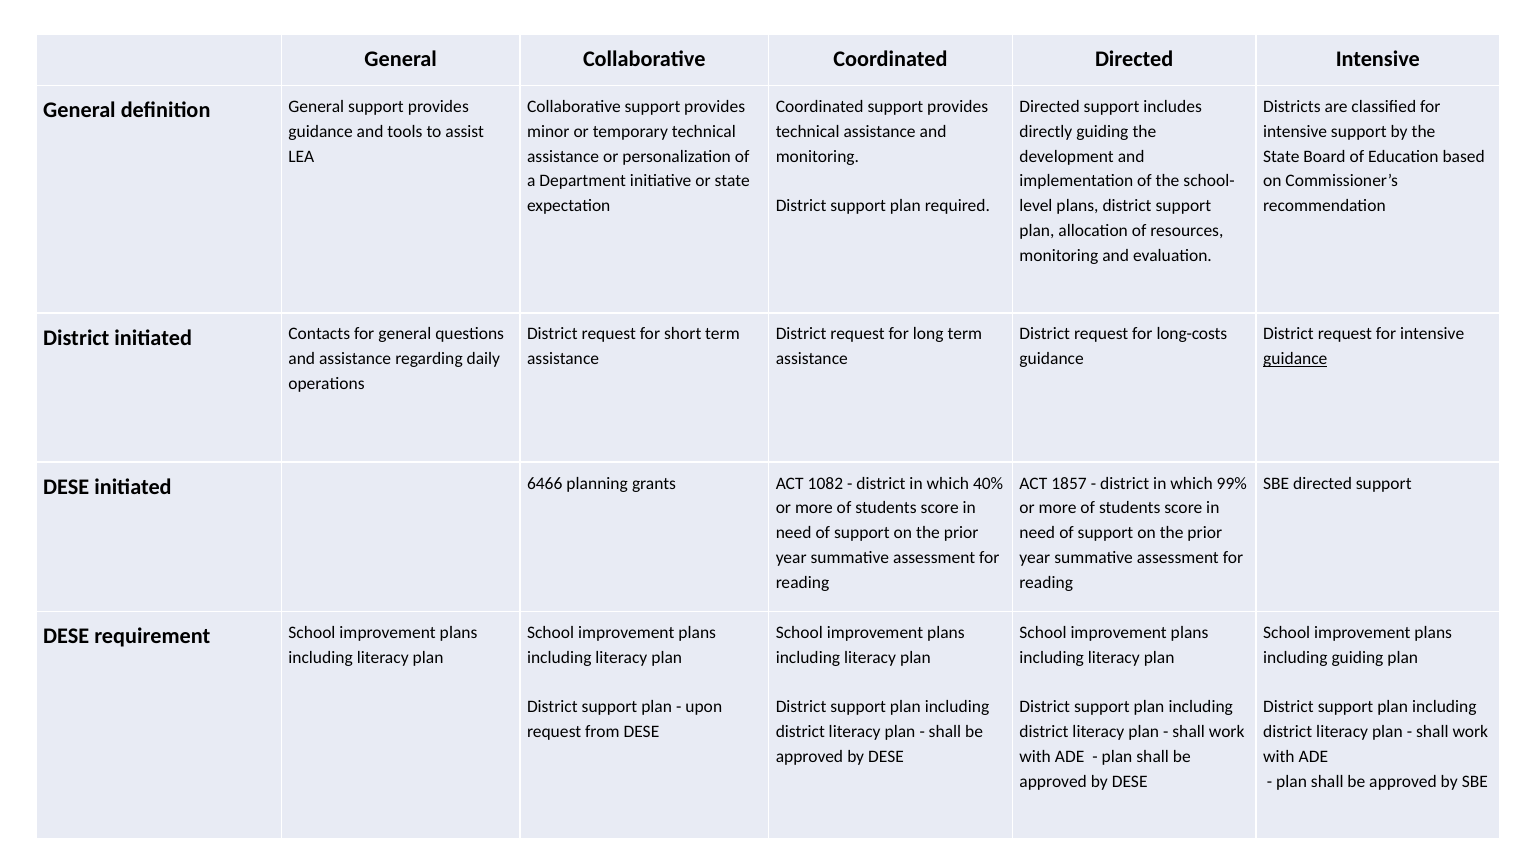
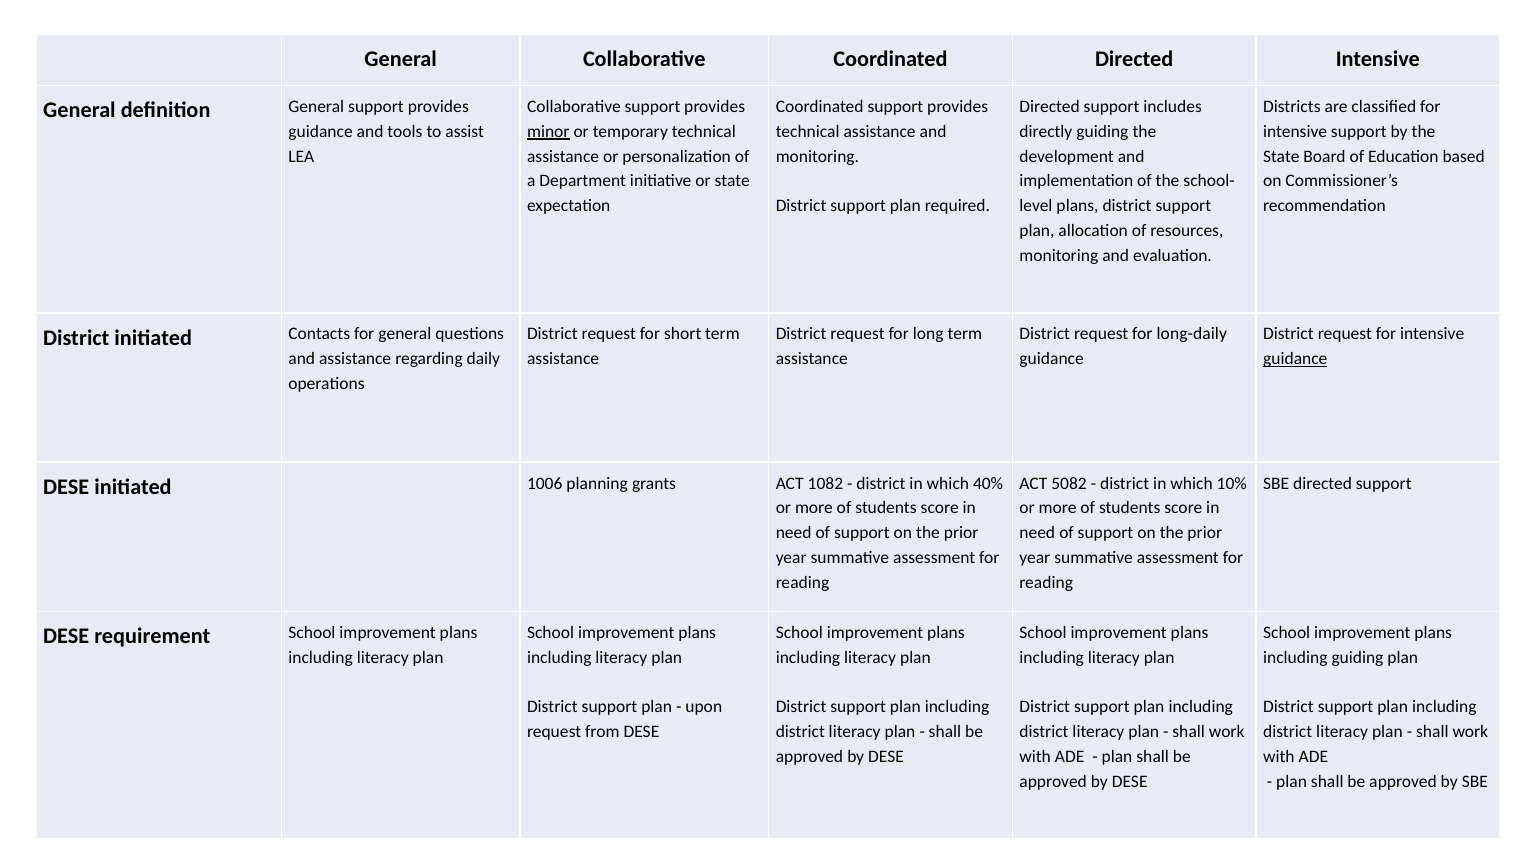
minor underline: none -> present
long-costs: long-costs -> long-daily
1857: 1857 -> 5082
99%: 99% -> 10%
6466: 6466 -> 1006
